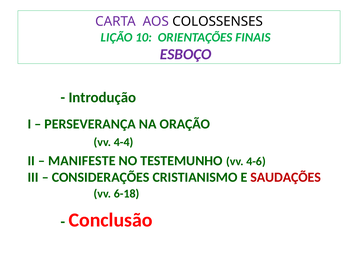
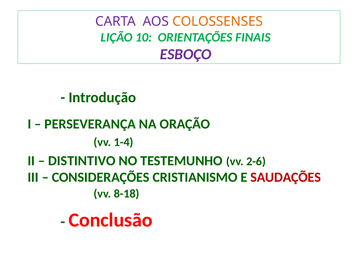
COLOSSENSES colour: black -> orange
4-4: 4-4 -> 1-4
MANIFESTE: MANIFESTE -> DISTINTIVO
4-6: 4-6 -> 2-6
6-18: 6-18 -> 8-18
